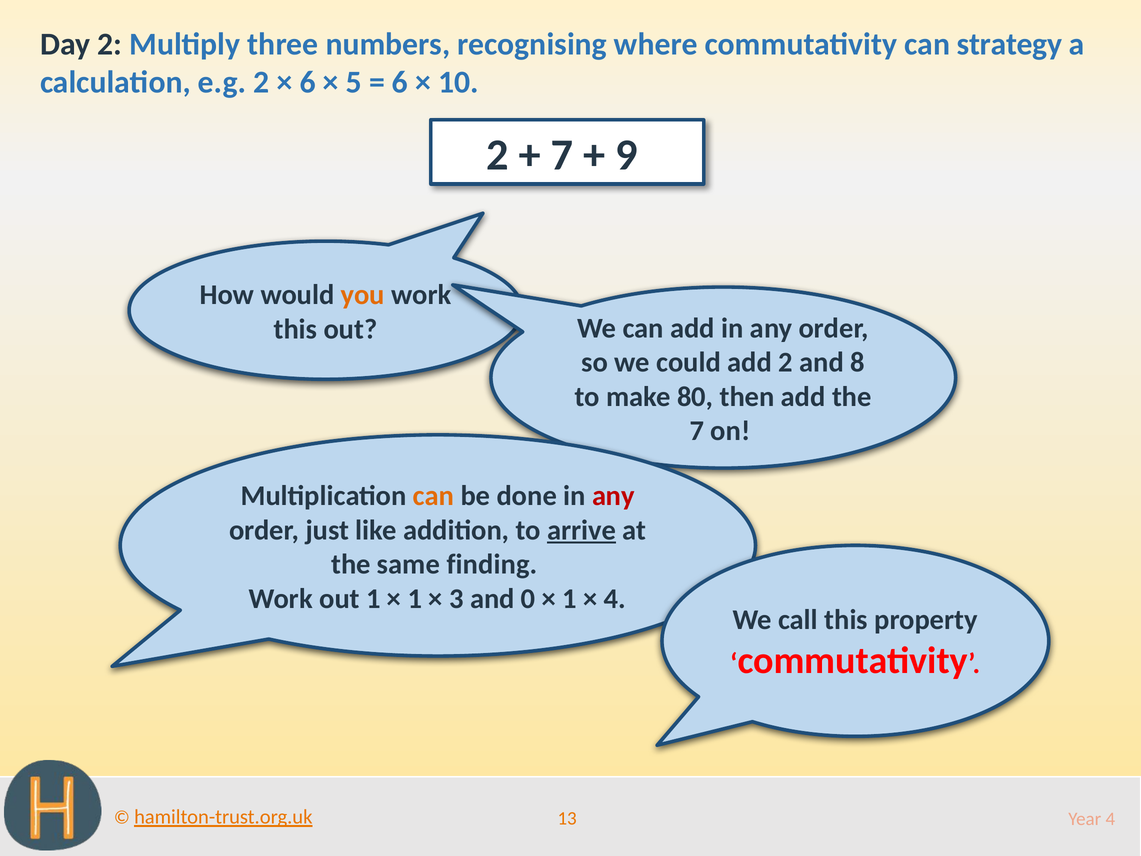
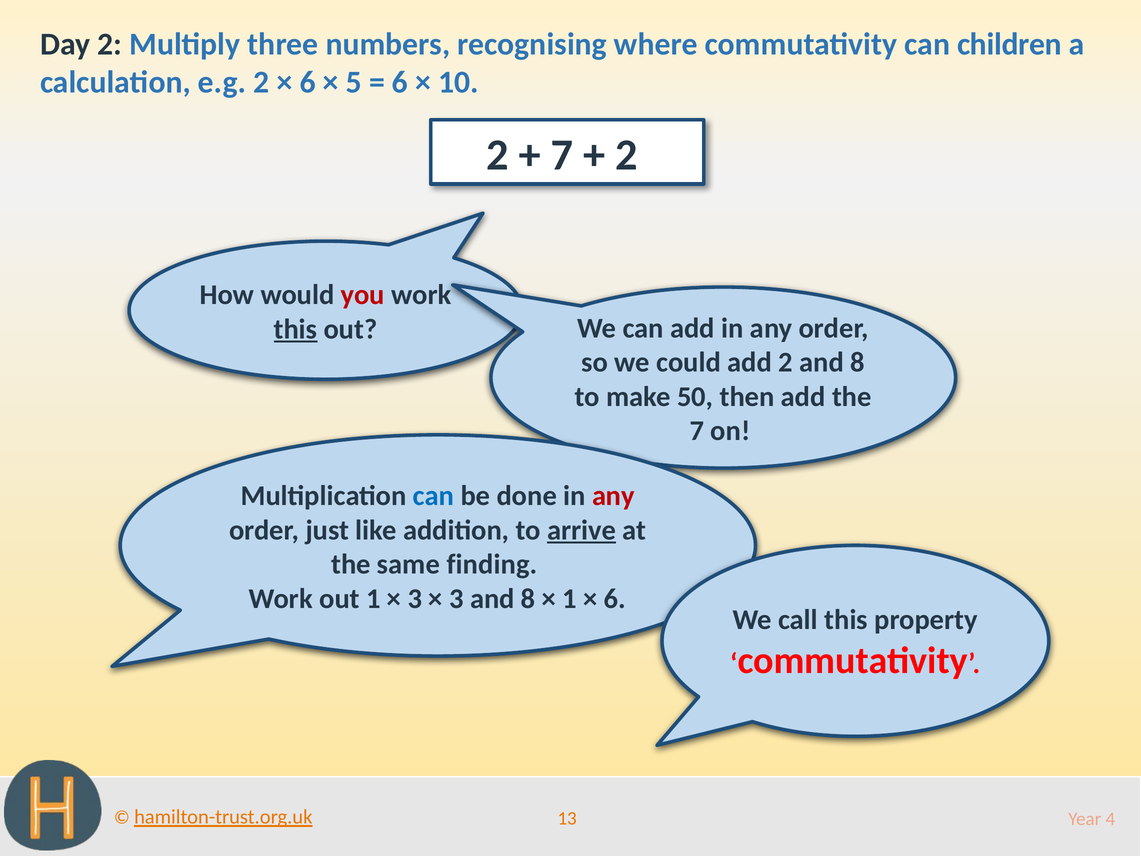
strategy: strategy -> children
9 at (627, 155): 9 -> 2
you colour: orange -> red
this at (296, 329) underline: none -> present
80: 80 -> 50
can at (434, 496) colour: orange -> blue
1 at (415, 599): 1 -> 3
3 and 0: 0 -> 8
4 at (615, 599): 4 -> 6
